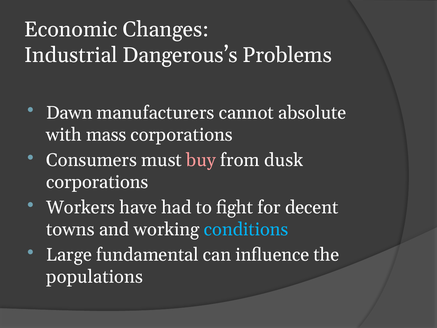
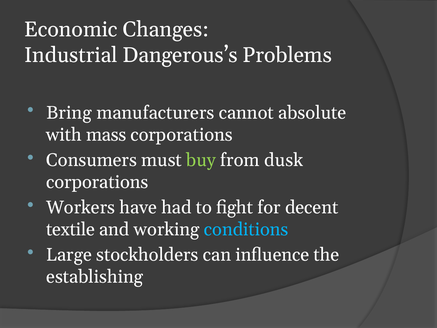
Dawn: Dawn -> Bring
buy colour: pink -> light green
towns: towns -> textile
fundamental: fundamental -> stockholders
populations: populations -> establishing
